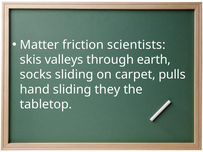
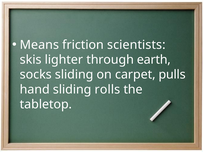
Matter: Matter -> Means
valleys: valleys -> lighter
they: they -> rolls
